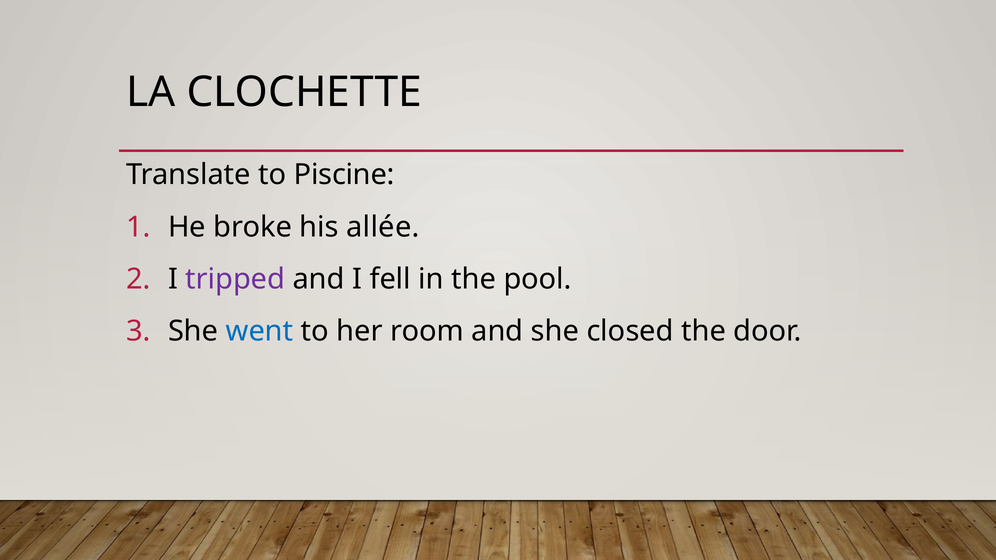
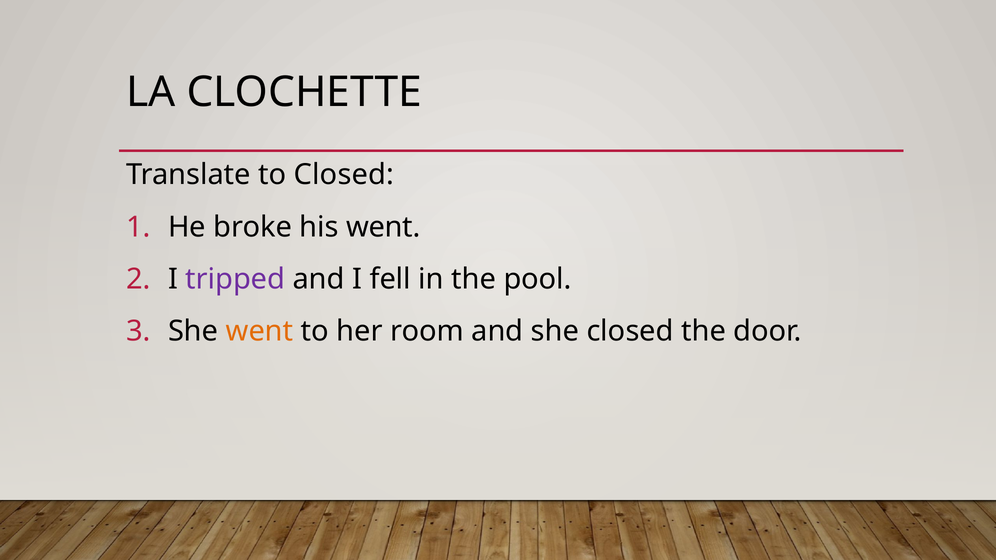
to Piscine: Piscine -> Closed
his allée: allée -> went
went at (260, 331) colour: blue -> orange
